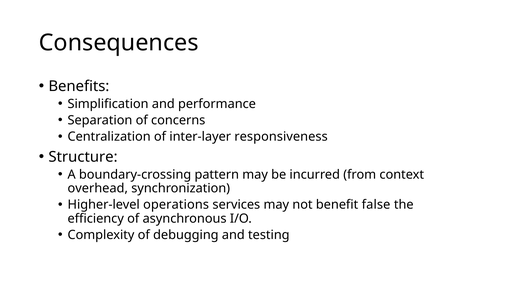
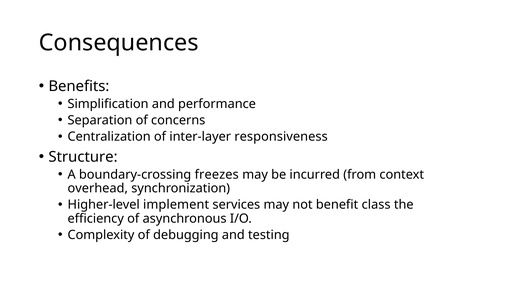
pattern: pattern -> freezes
operations: operations -> implement
false: false -> class
